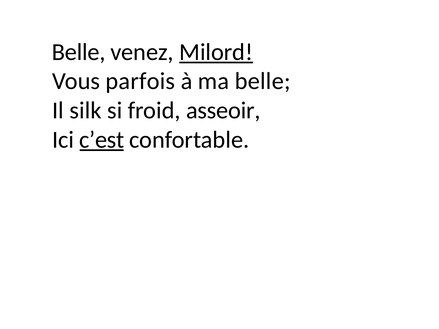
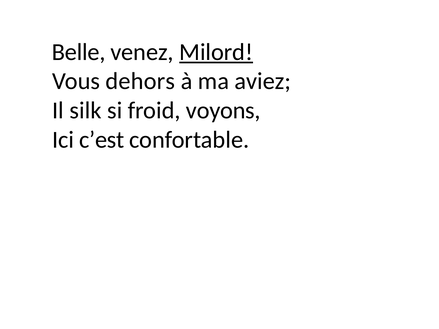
parfois: parfois -> dehors
ma belle: belle -> aviez
asseoir: asseoir -> voyons
c’est underline: present -> none
